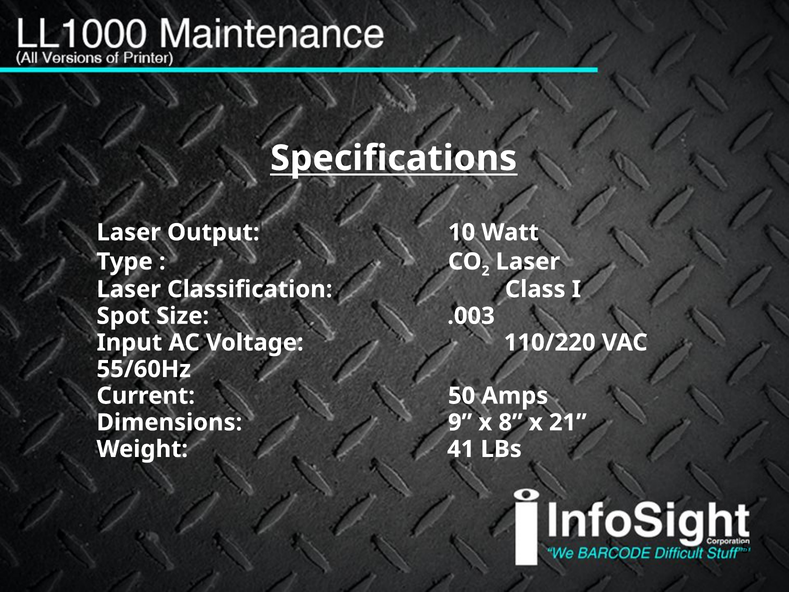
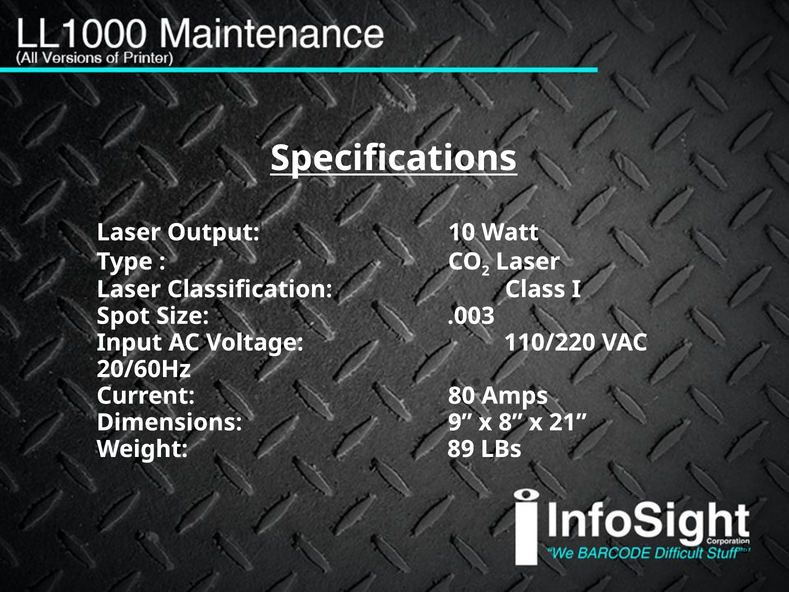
55/60Hz: 55/60Hz -> 20/60Hz
50: 50 -> 80
41: 41 -> 89
